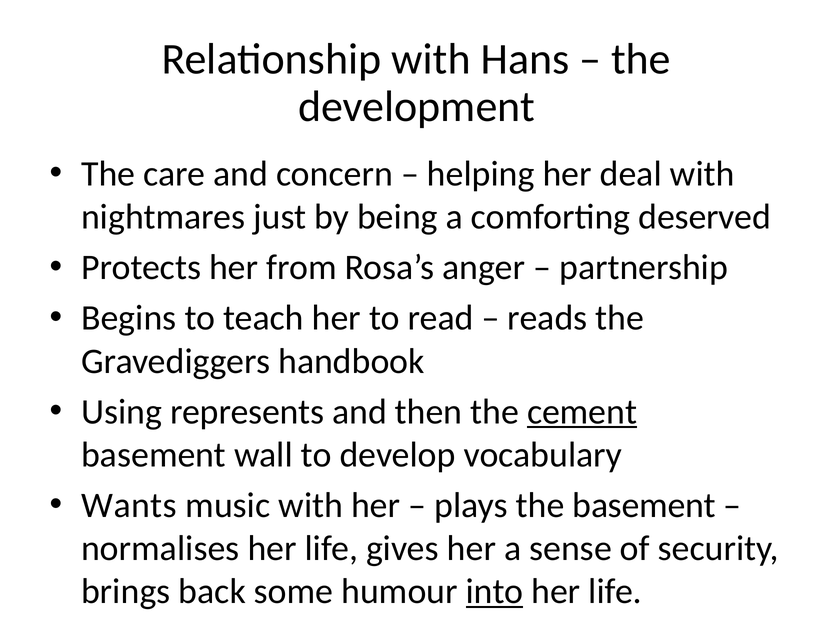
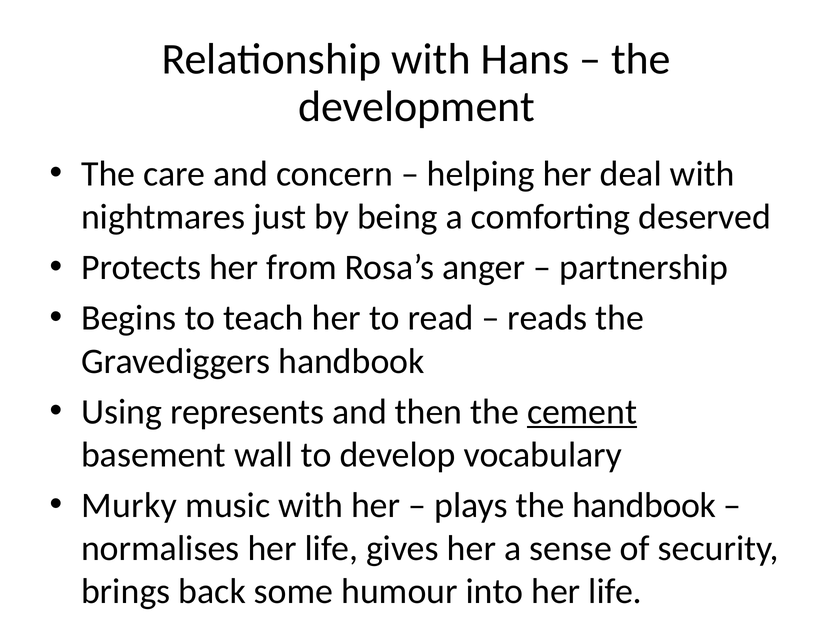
Wants: Wants -> Murky
the basement: basement -> handbook
into underline: present -> none
